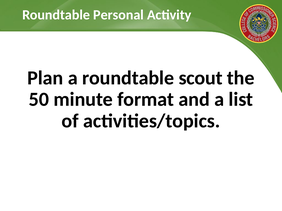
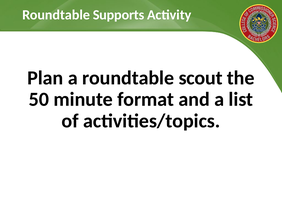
Personal: Personal -> Supports
